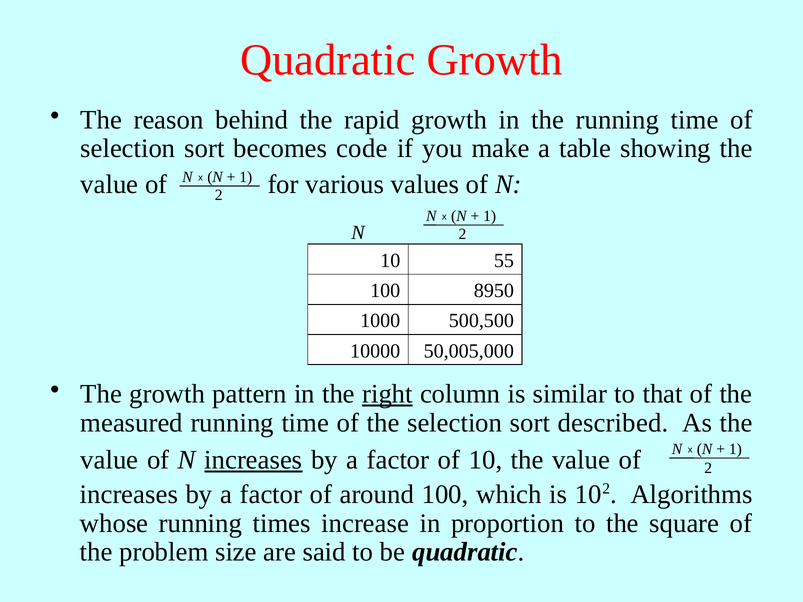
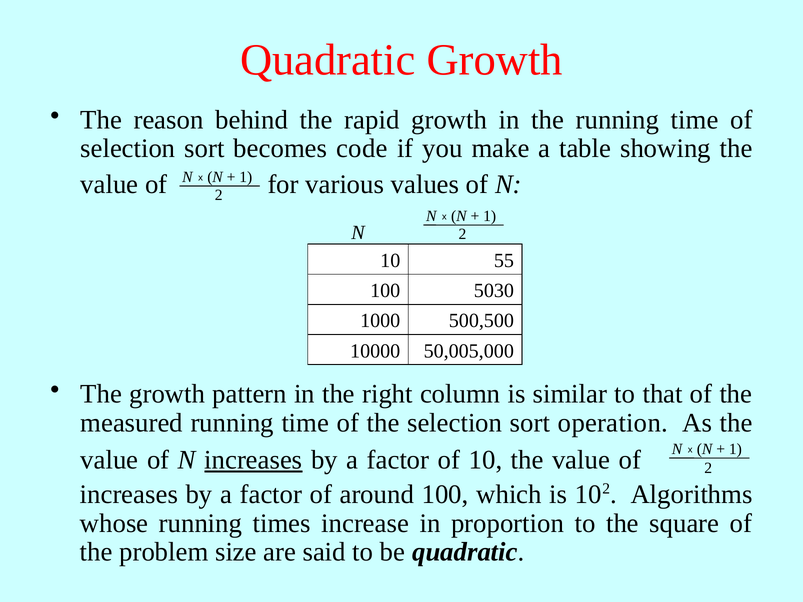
8950: 8950 -> 5030
right underline: present -> none
described: described -> operation
